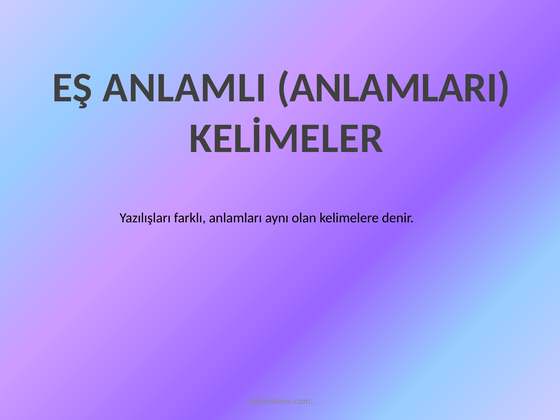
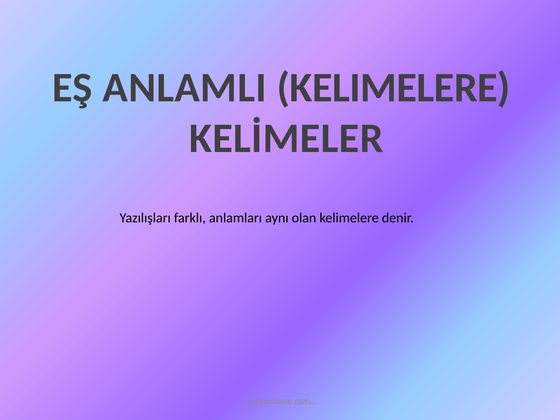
ANLAMLI ANLAMLARI: ANLAMLARI -> KELIMELERE
